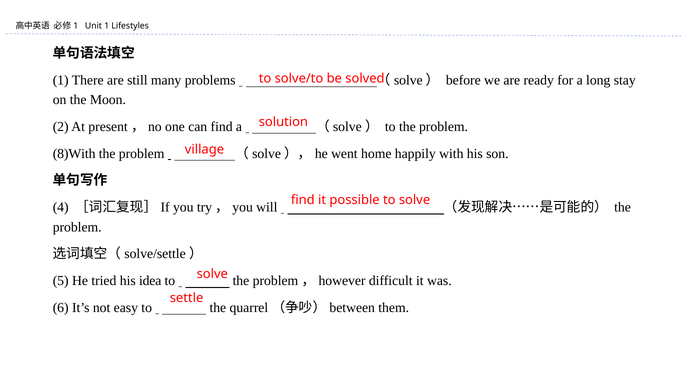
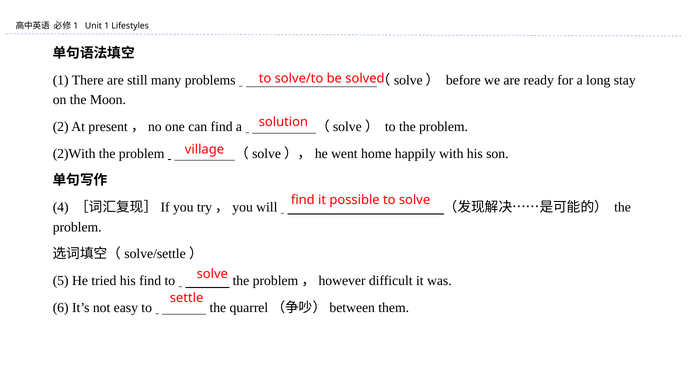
8)With: 8)With -> 2)With
his idea: idea -> find
